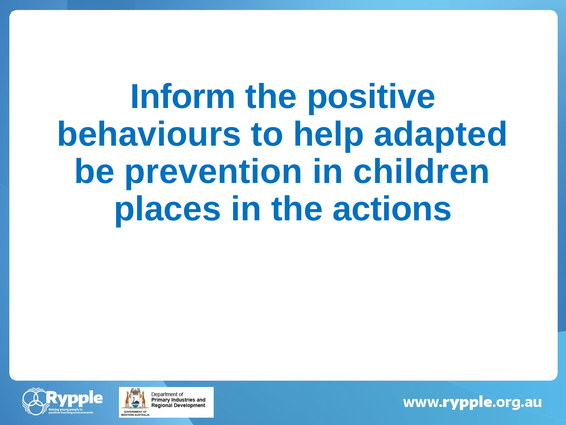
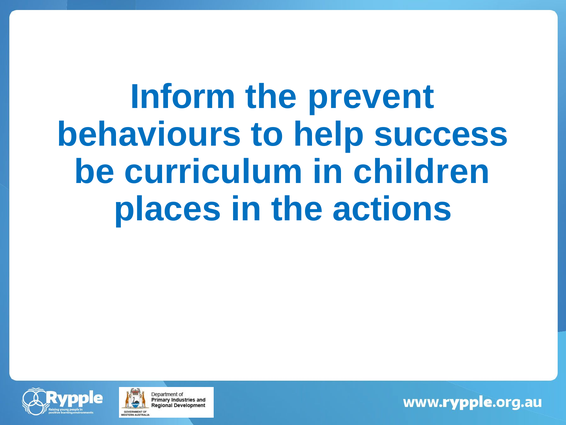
positive: positive -> prevent
adapted: adapted -> success
prevention: prevention -> curriculum
